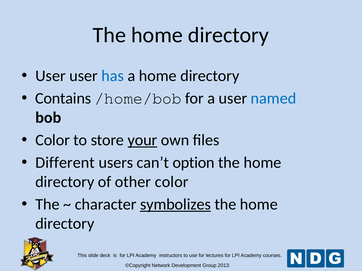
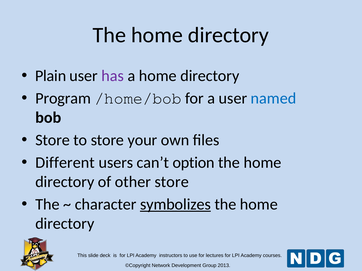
User at (51, 76): User -> Plain
has colour: blue -> purple
Contains: Contains -> Program
Color at (53, 140): Color -> Store
your underline: present -> none
other color: color -> store
